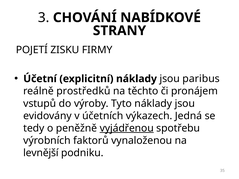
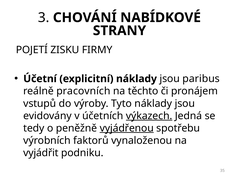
prostředků: prostředků -> pracovních
výkazech underline: none -> present
levnější: levnější -> vyjádřit
